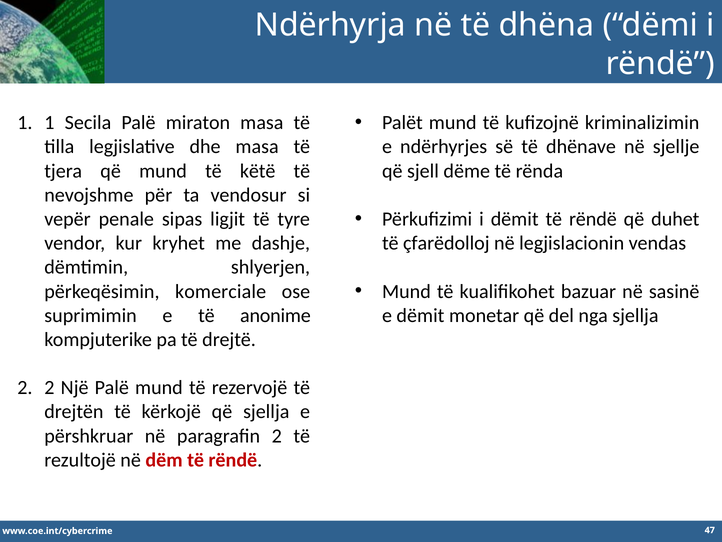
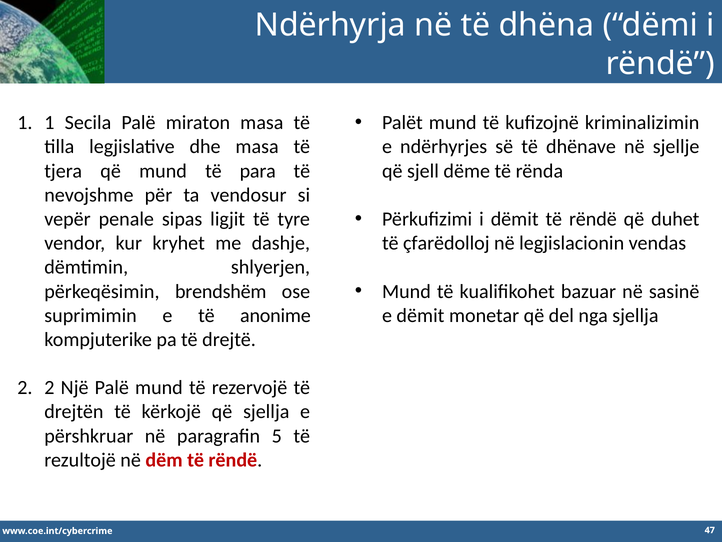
këtë: këtë -> para
komerciale: komerciale -> brendshëm
paragrafin 2: 2 -> 5
